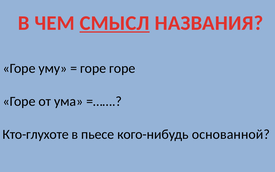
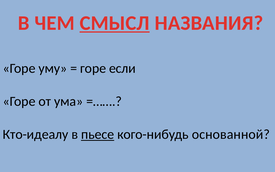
горе at (122, 68): горе -> если
Кто-глухоте: Кто-глухоте -> Кто-идеалу
пьесе underline: none -> present
